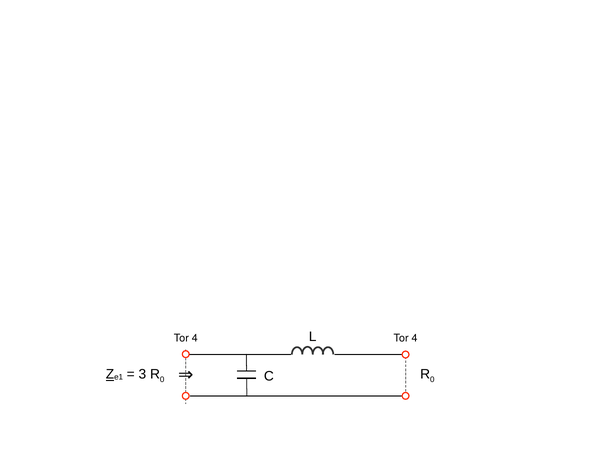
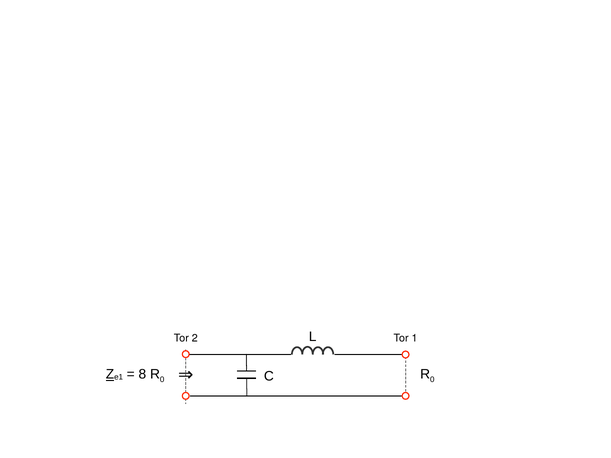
4 at (195, 338): 4 -> 2
4 at (415, 338): 4 -> 1
3: 3 -> 8
